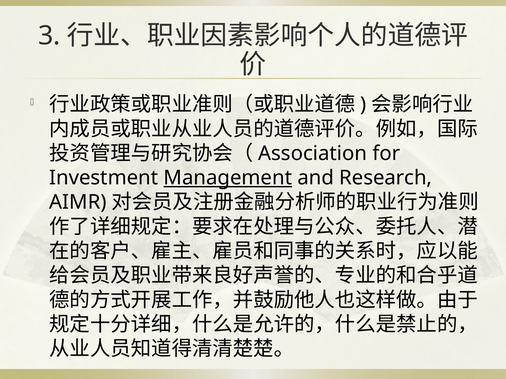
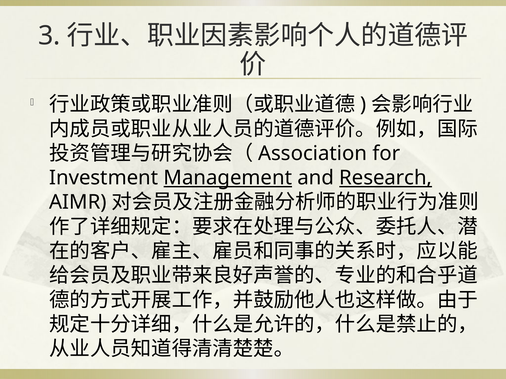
Research underline: none -> present
